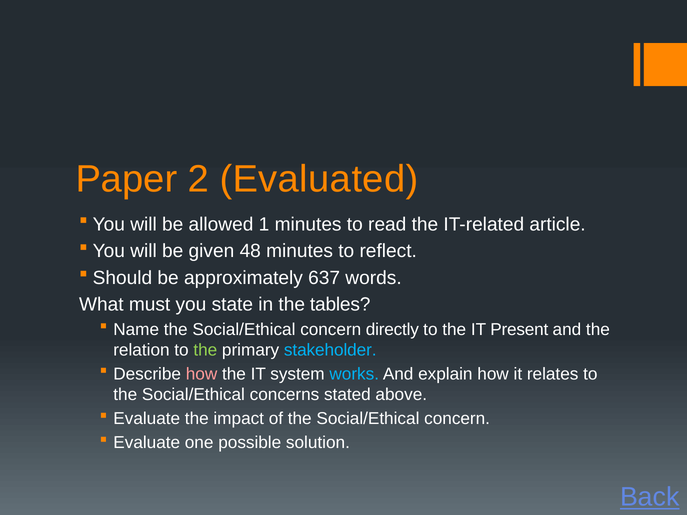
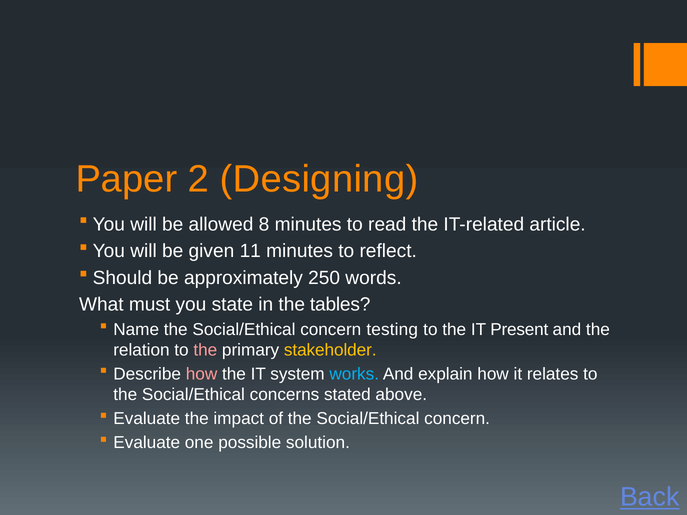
Evaluated: Evaluated -> Designing
1: 1 -> 8
48: 48 -> 11
637: 637 -> 250
directly: directly -> testing
the at (205, 350) colour: light green -> pink
stakeholder colour: light blue -> yellow
